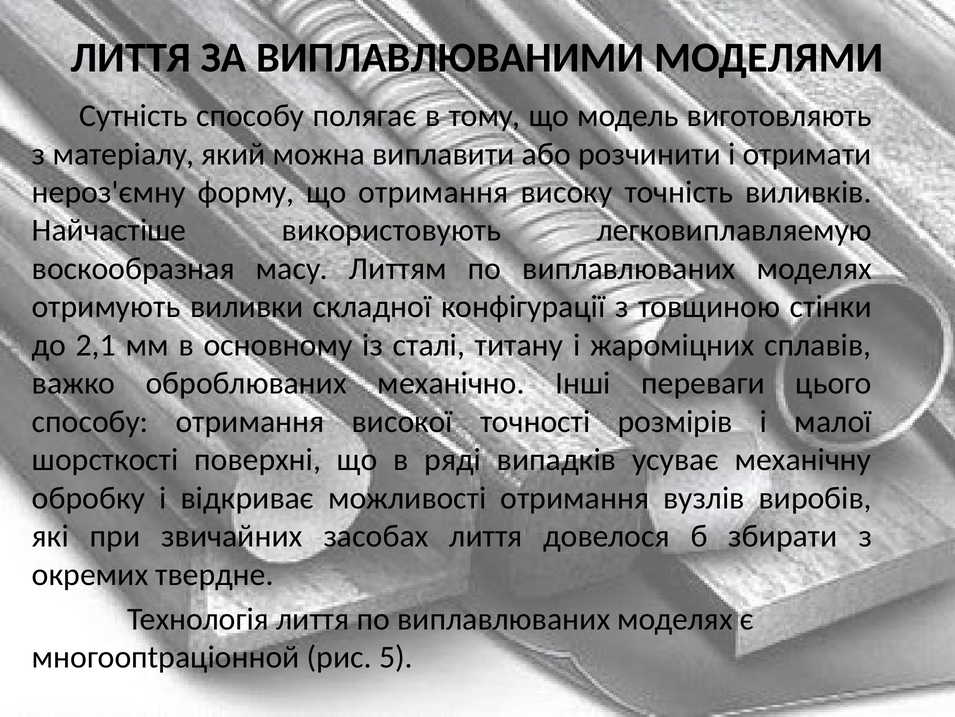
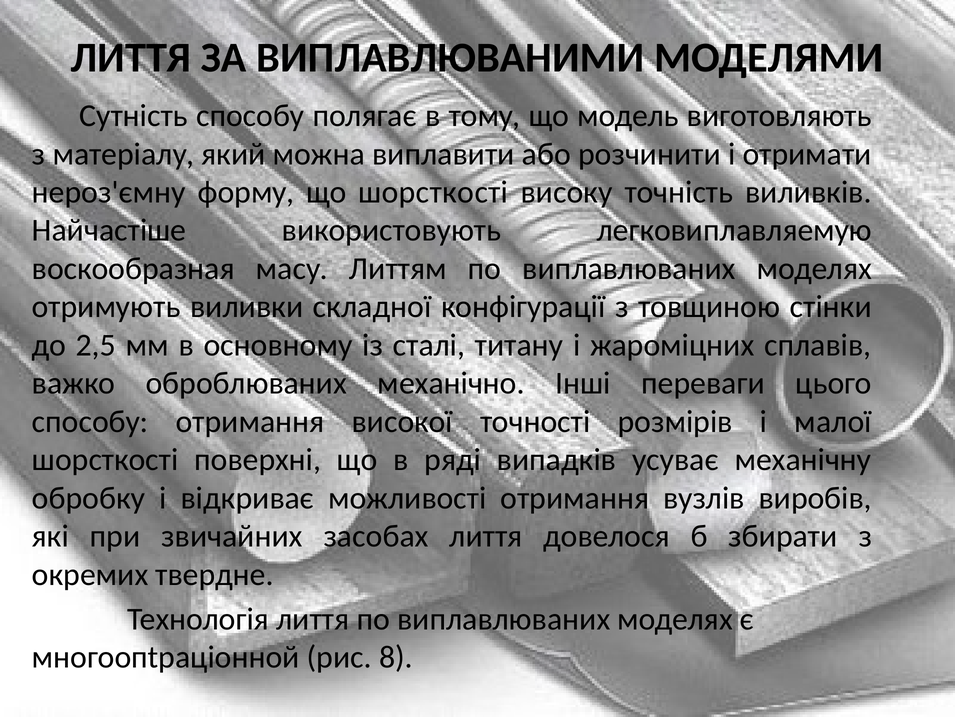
що отримання: отримання -> шорсткості
2,1: 2,1 -> 2,5
5: 5 -> 8
